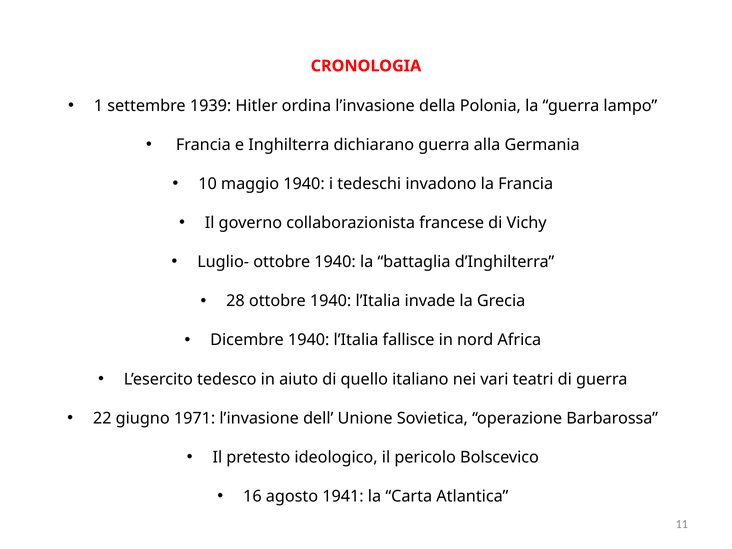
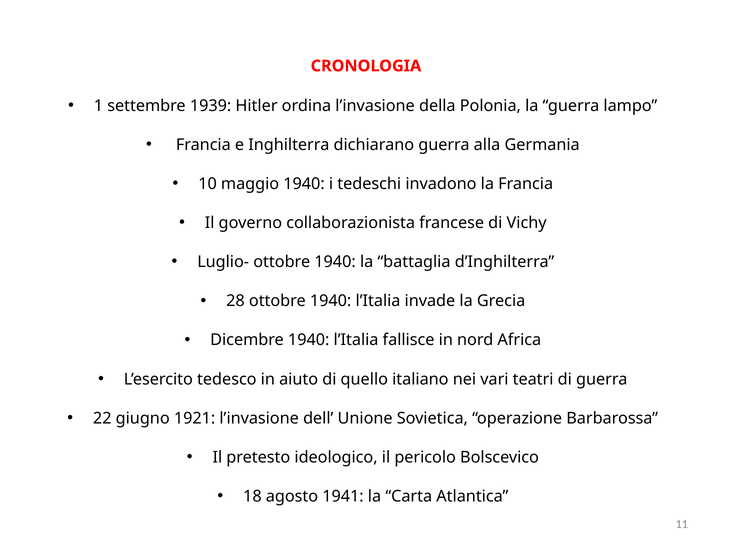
1971: 1971 -> 1921
16: 16 -> 18
